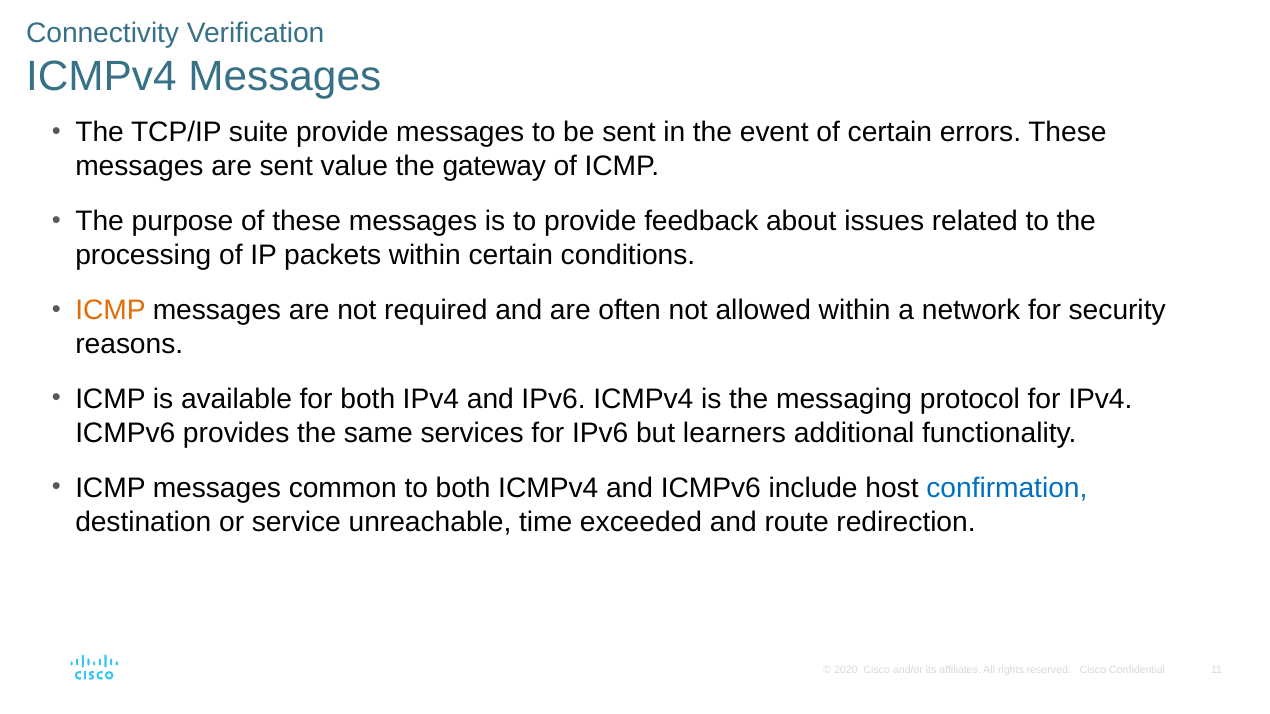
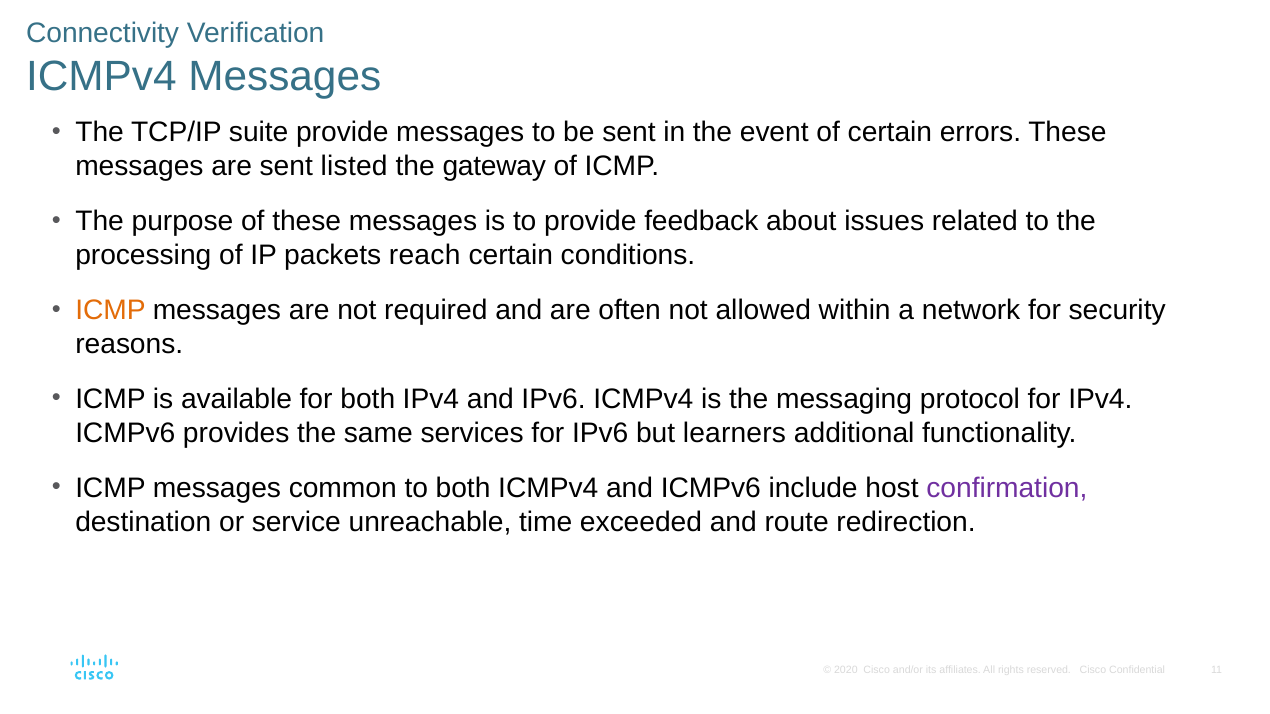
value: value -> listed
packets within: within -> reach
confirmation colour: blue -> purple
